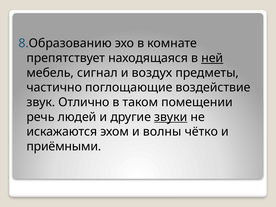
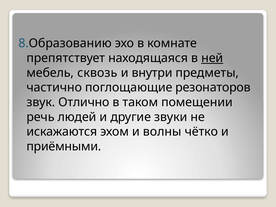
сигнал: сигнал -> сквозь
воздух: воздух -> внутри
воздействие: воздействие -> резонаторов
звуки underline: present -> none
